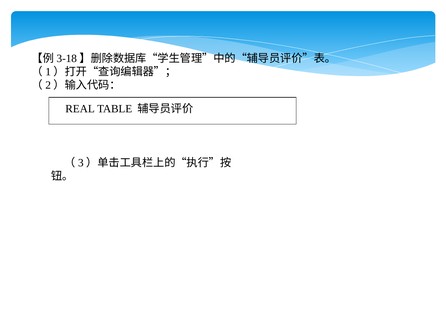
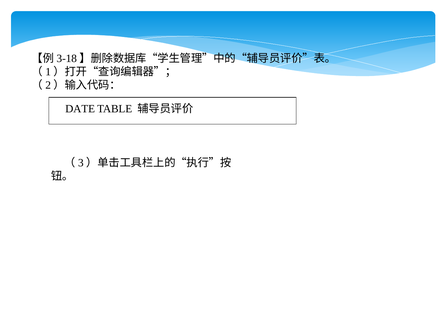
REAL: REAL -> DATE
